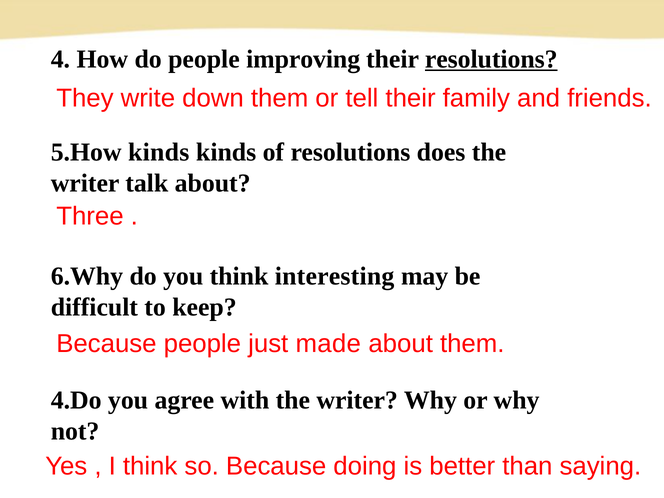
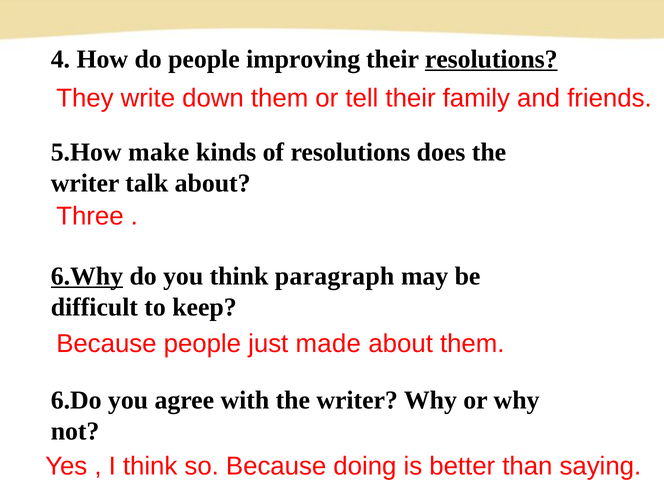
5.How kinds: kinds -> make
6.Why underline: none -> present
interesting: interesting -> paragraph
4.Do: 4.Do -> 6.Do
